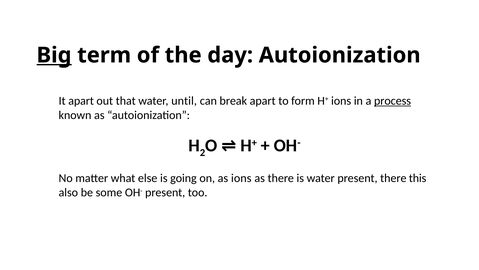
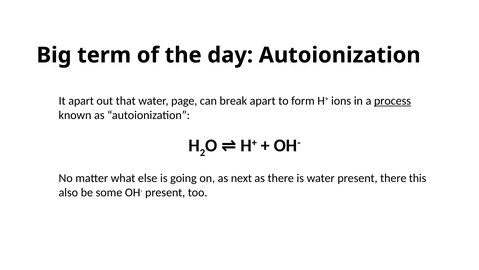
Big underline: present -> none
until: until -> page
as ions: ions -> next
